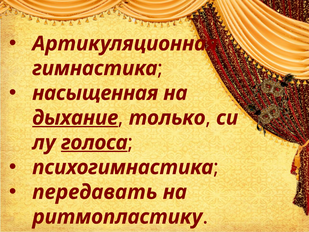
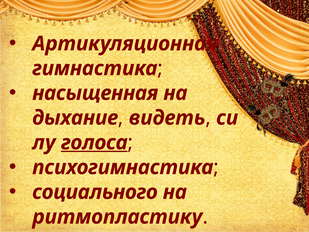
дыхание underline: present -> none
только: только -> видеть
передавать: передавать -> социального
